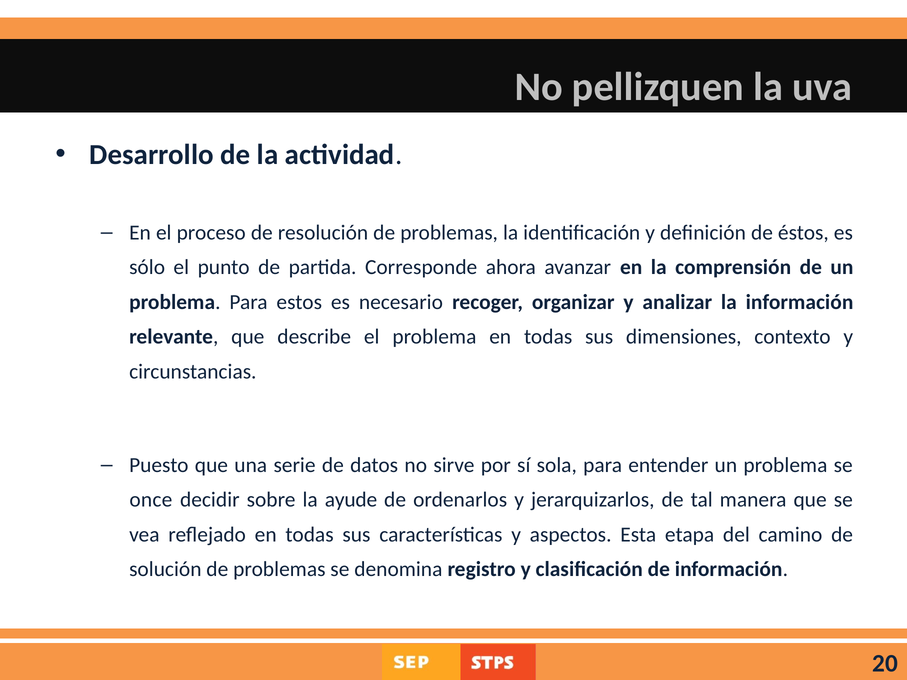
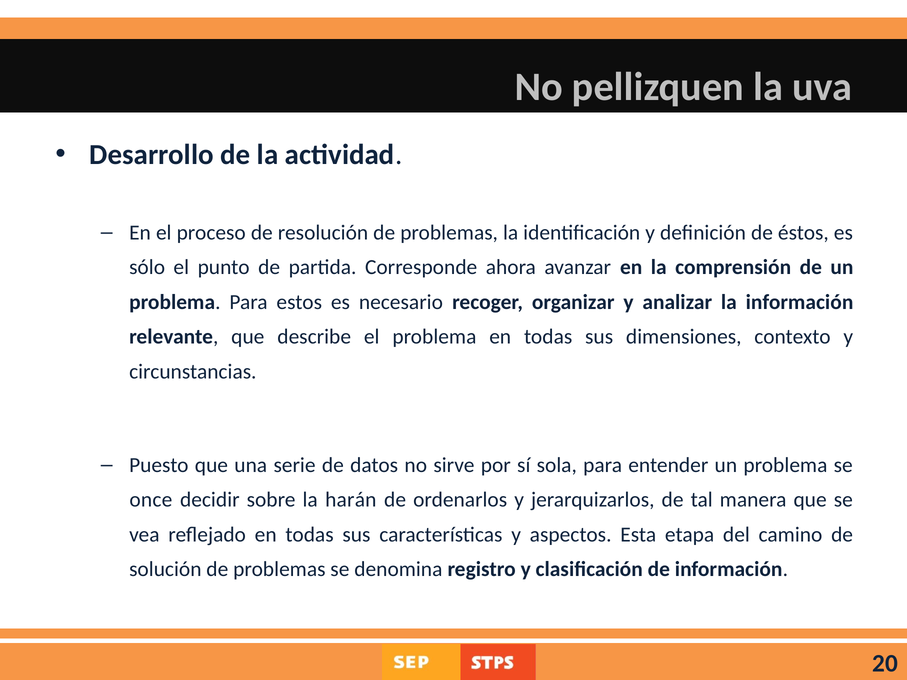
ayude: ayude -> harán
